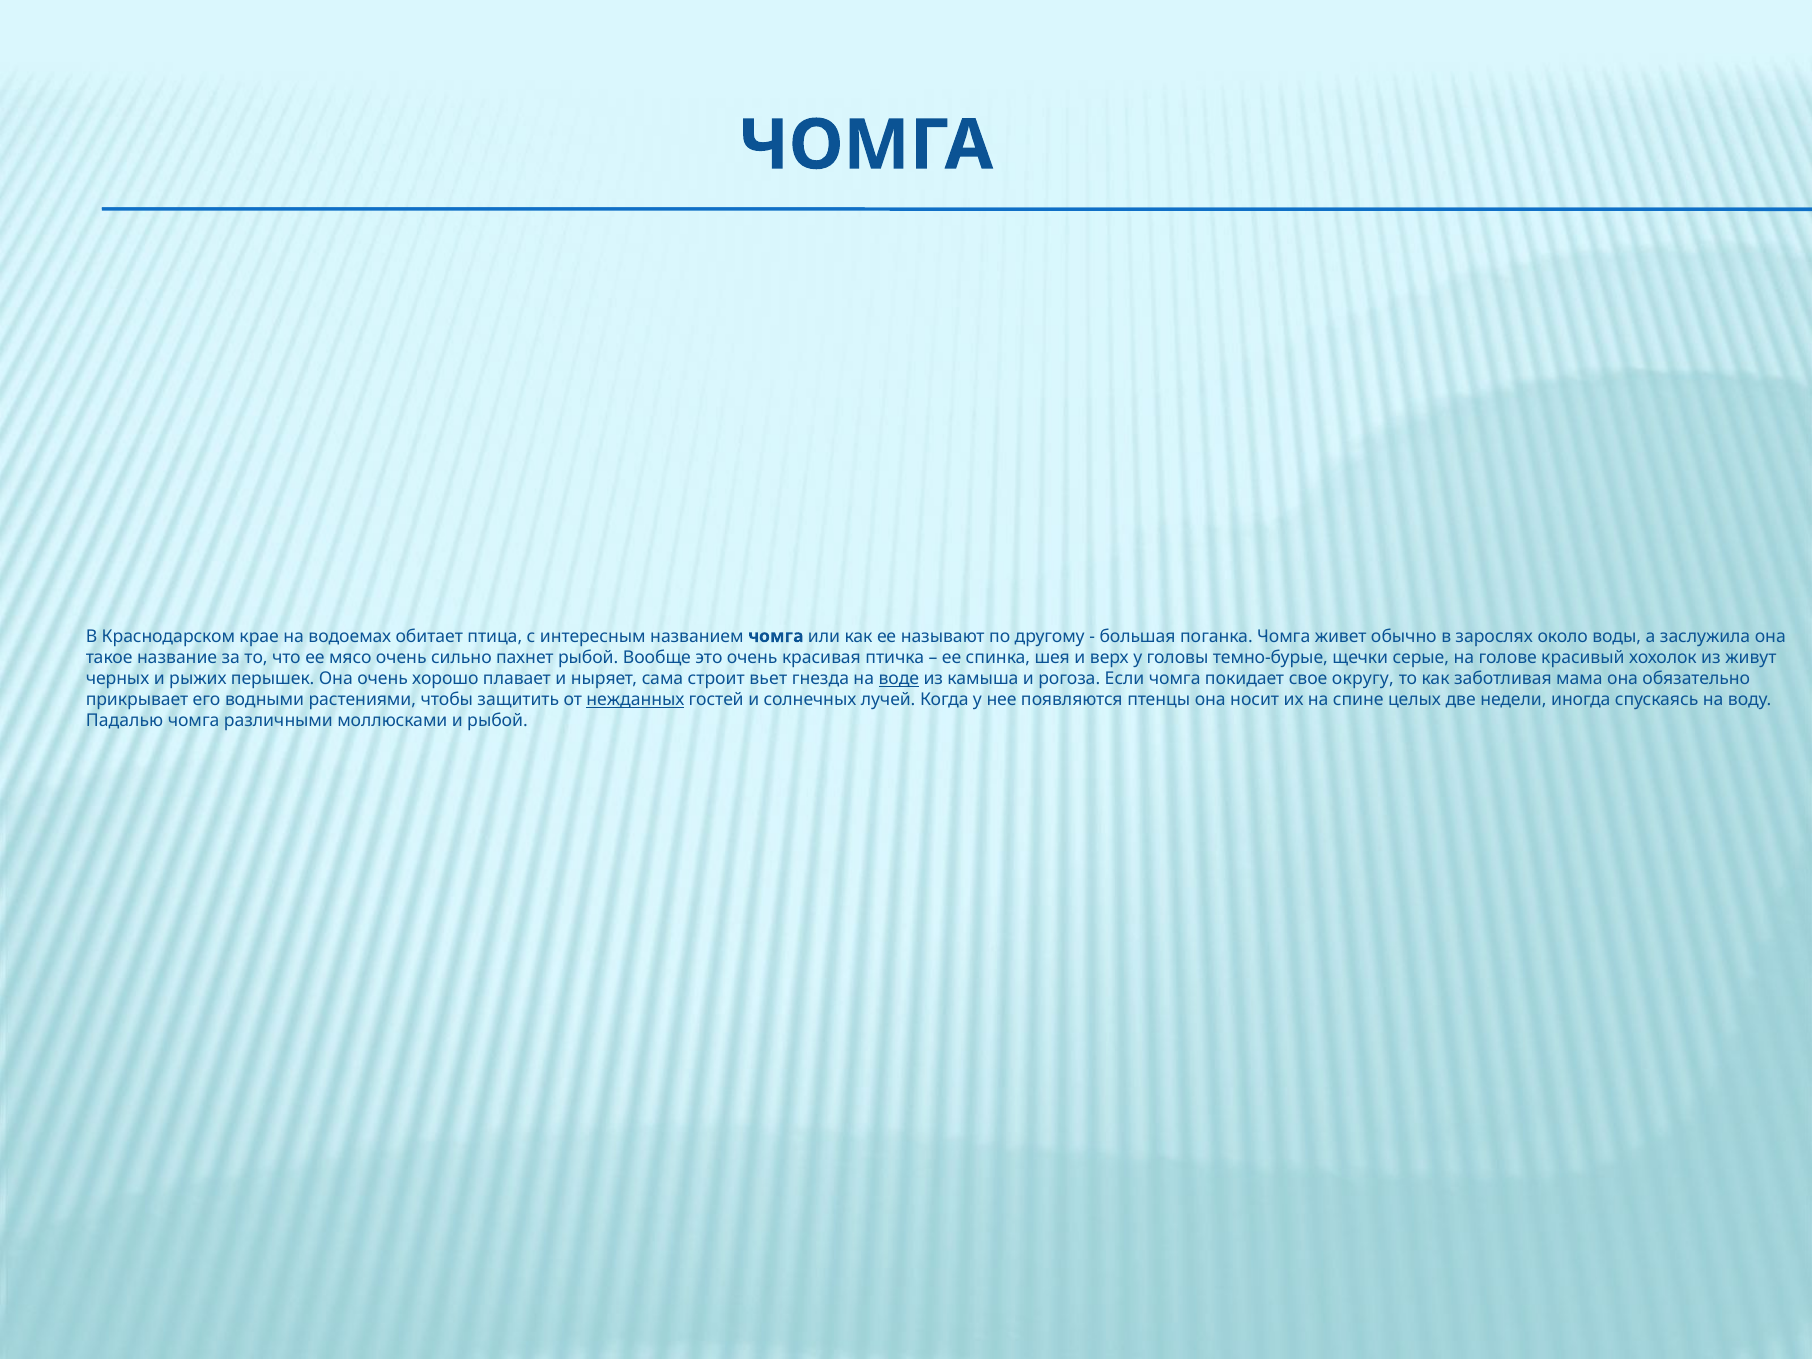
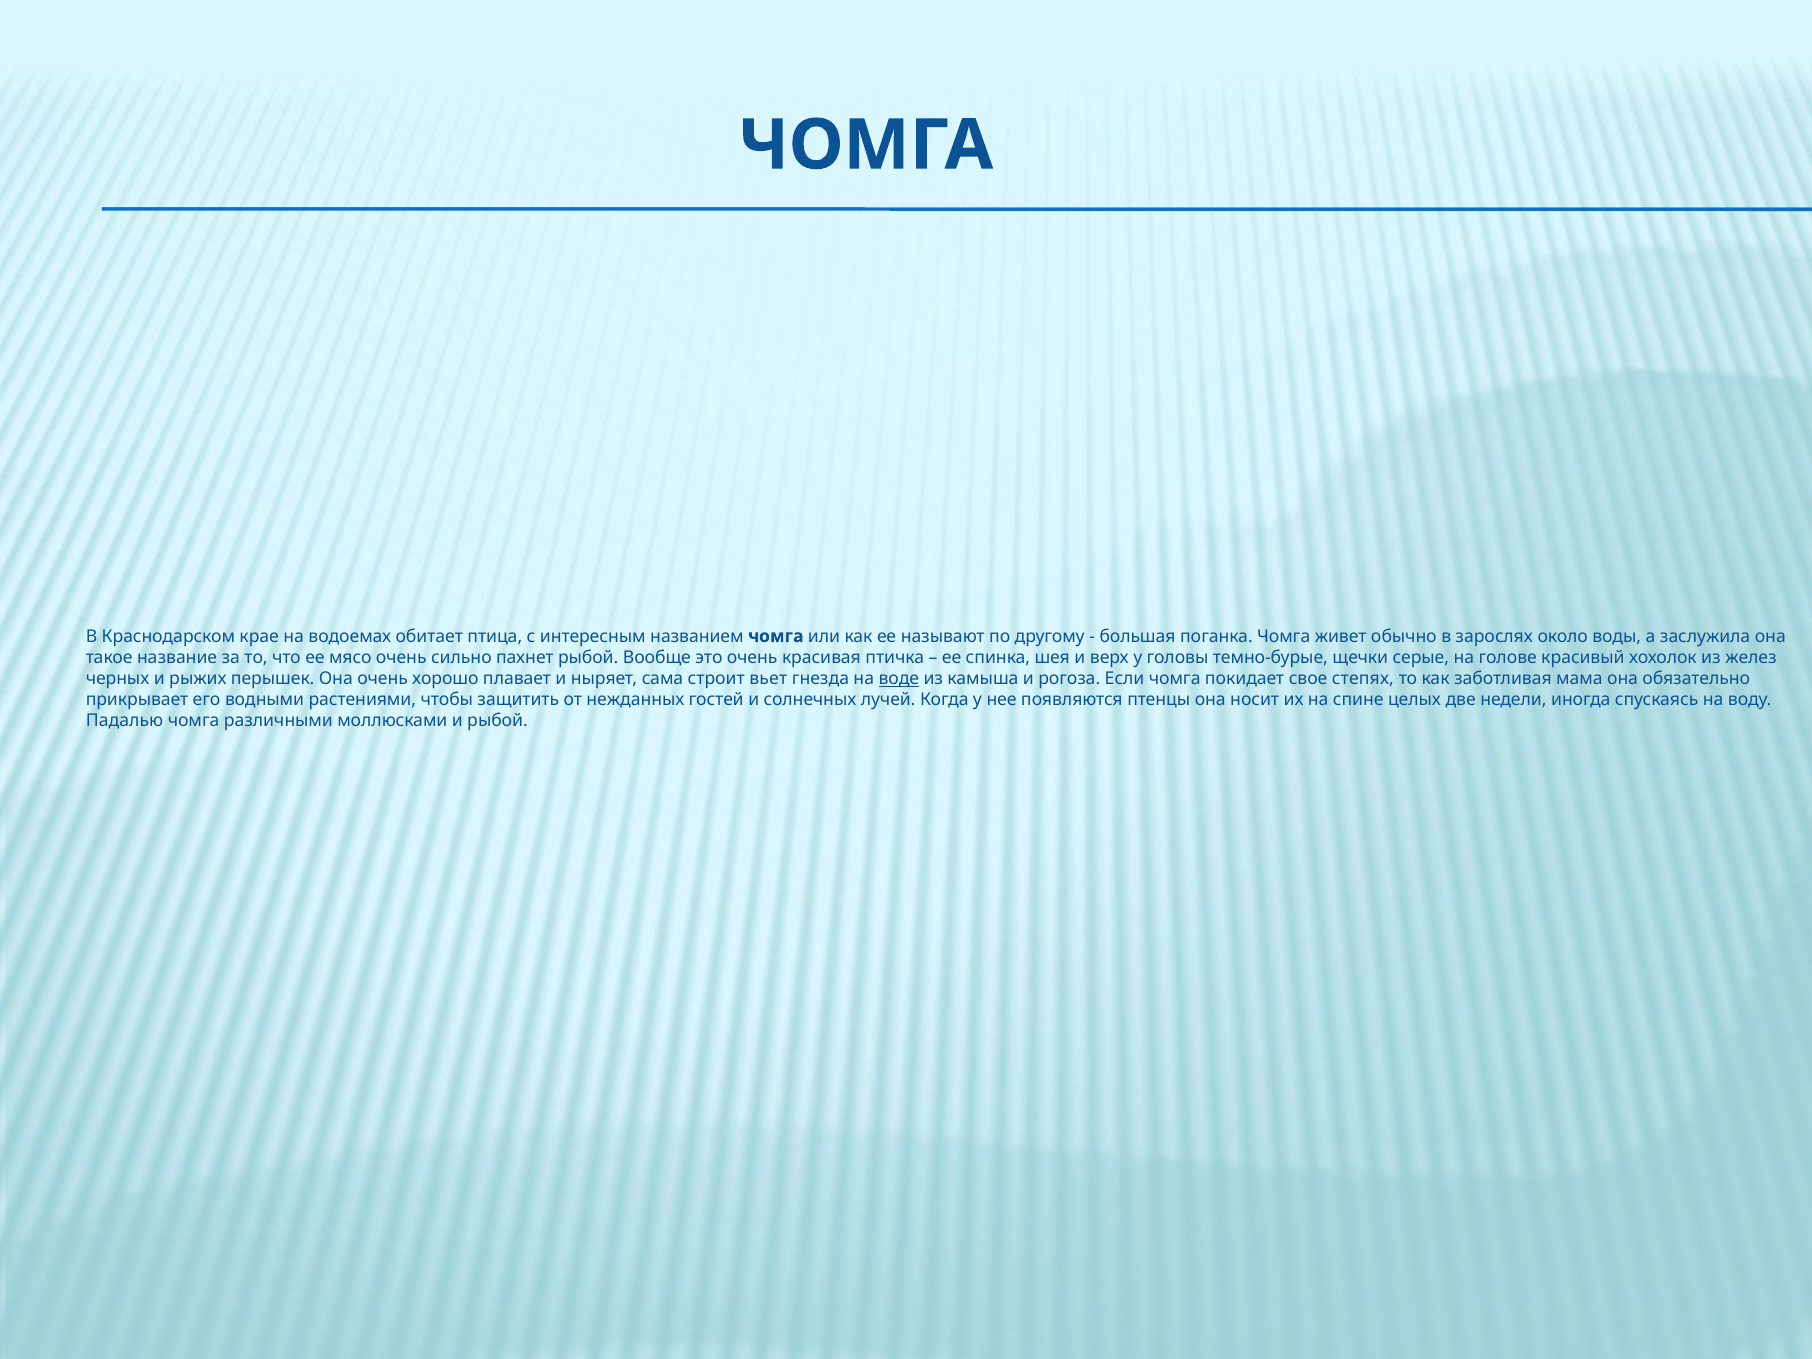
живут: живут -> желез
округу: округу -> степях
нежданных underline: present -> none
